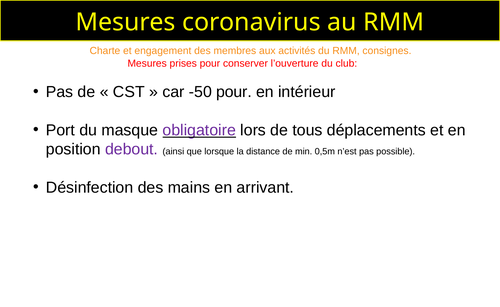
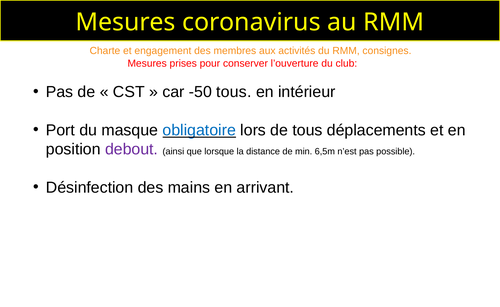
-50 pour: pour -> tous
obligatoire colour: purple -> blue
0,5m: 0,5m -> 6,5m
